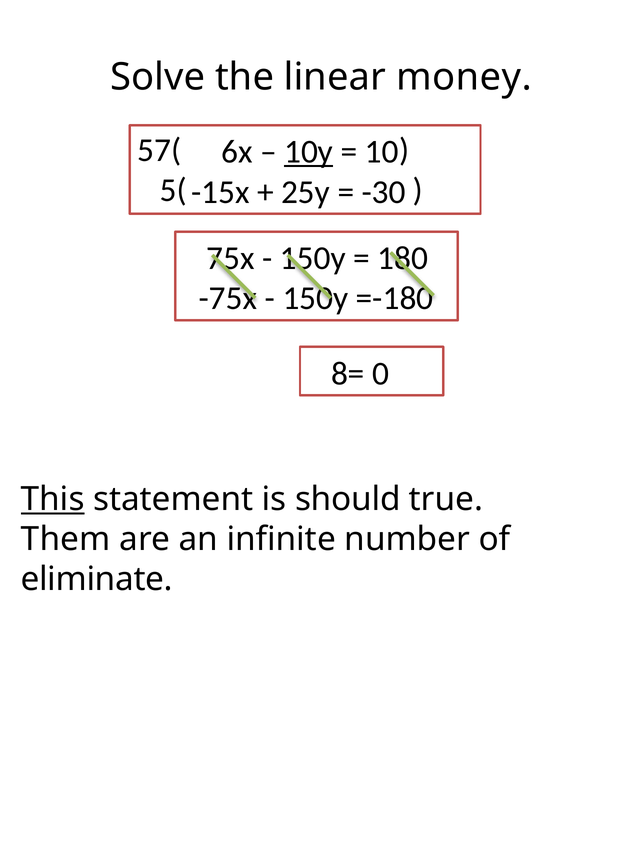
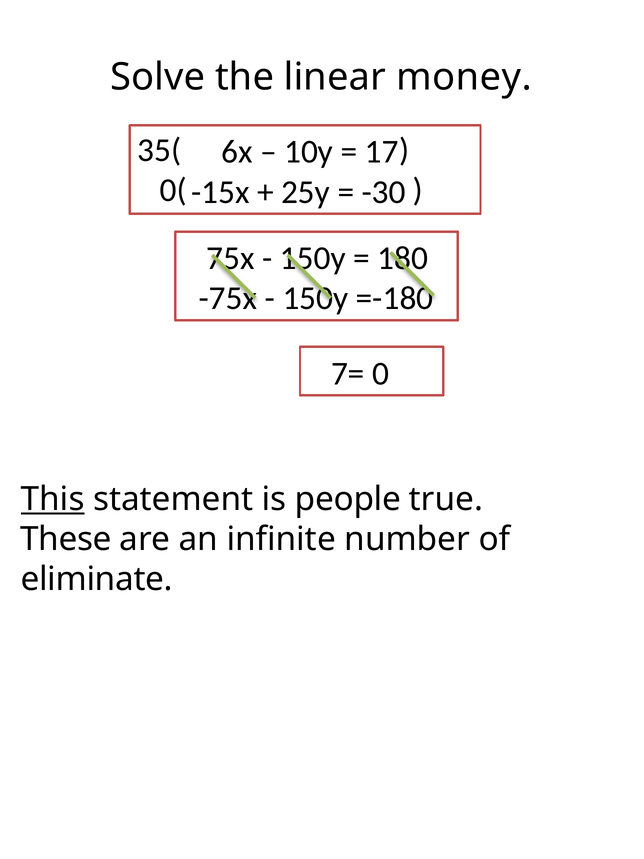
57(: 57( -> 35(
10y underline: present -> none
10: 10 -> 17
5(: 5( -> 0(
8=: 8= -> 7=
should: should -> people
Them: Them -> These
